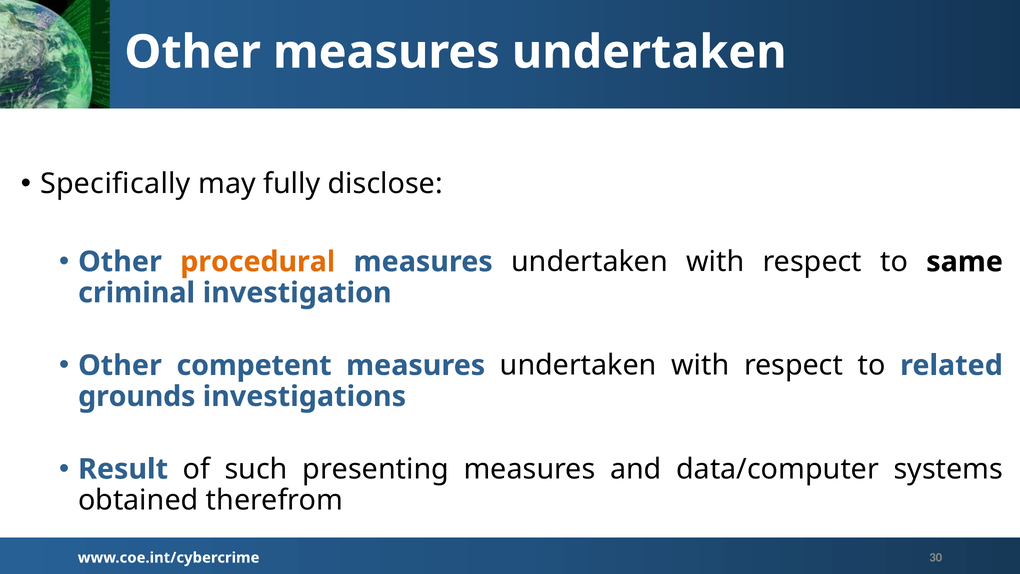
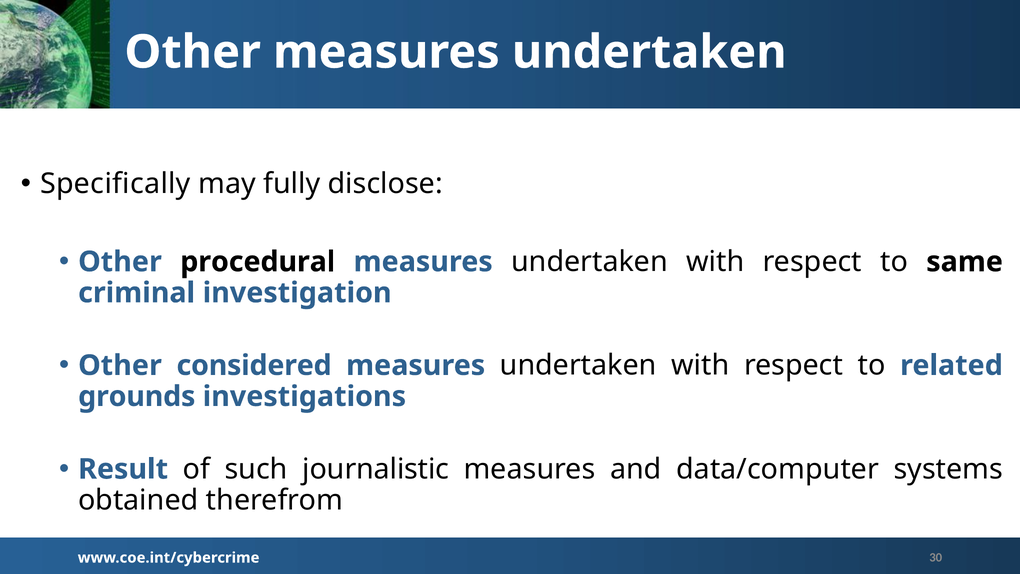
procedural colour: orange -> black
competent: competent -> considered
presenting: presenting -> journalistic
